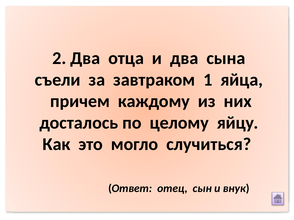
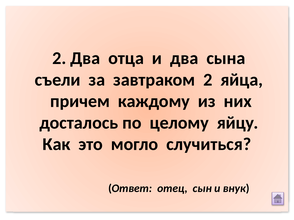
завтраком 1: 1 -> 2
